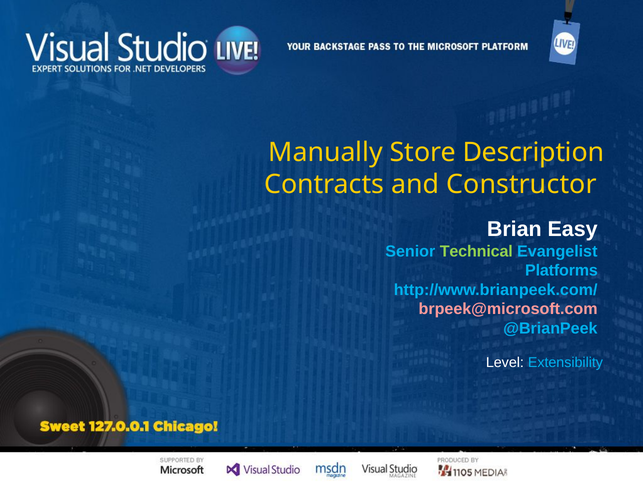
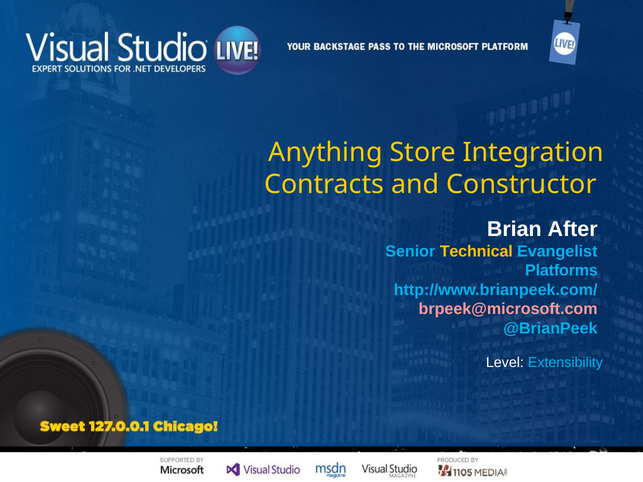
Manually: Manually -> Anything
Description: Description -> Integration
Easy: Easy -> After
Technical colour: light green -> yellow
